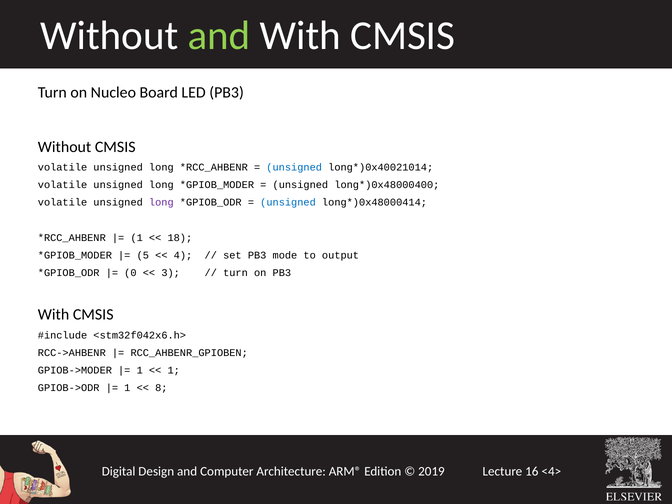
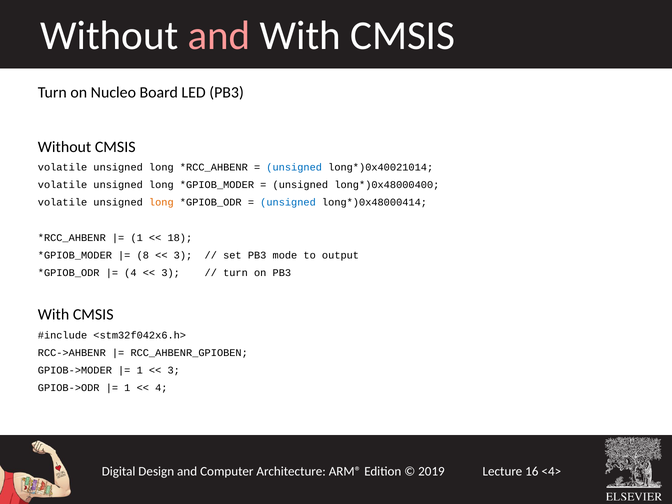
and at (219, 36) colour: light green -> pink
long at (161, 203) colour: purple -> orange
5: 5 -> 8
4 at (183, 255): 4 -> 3
0 at (130, 273): 0 -> 4
1 at (174, 370): 1 -> 3
8 at (161, 388): 8 -> 4
